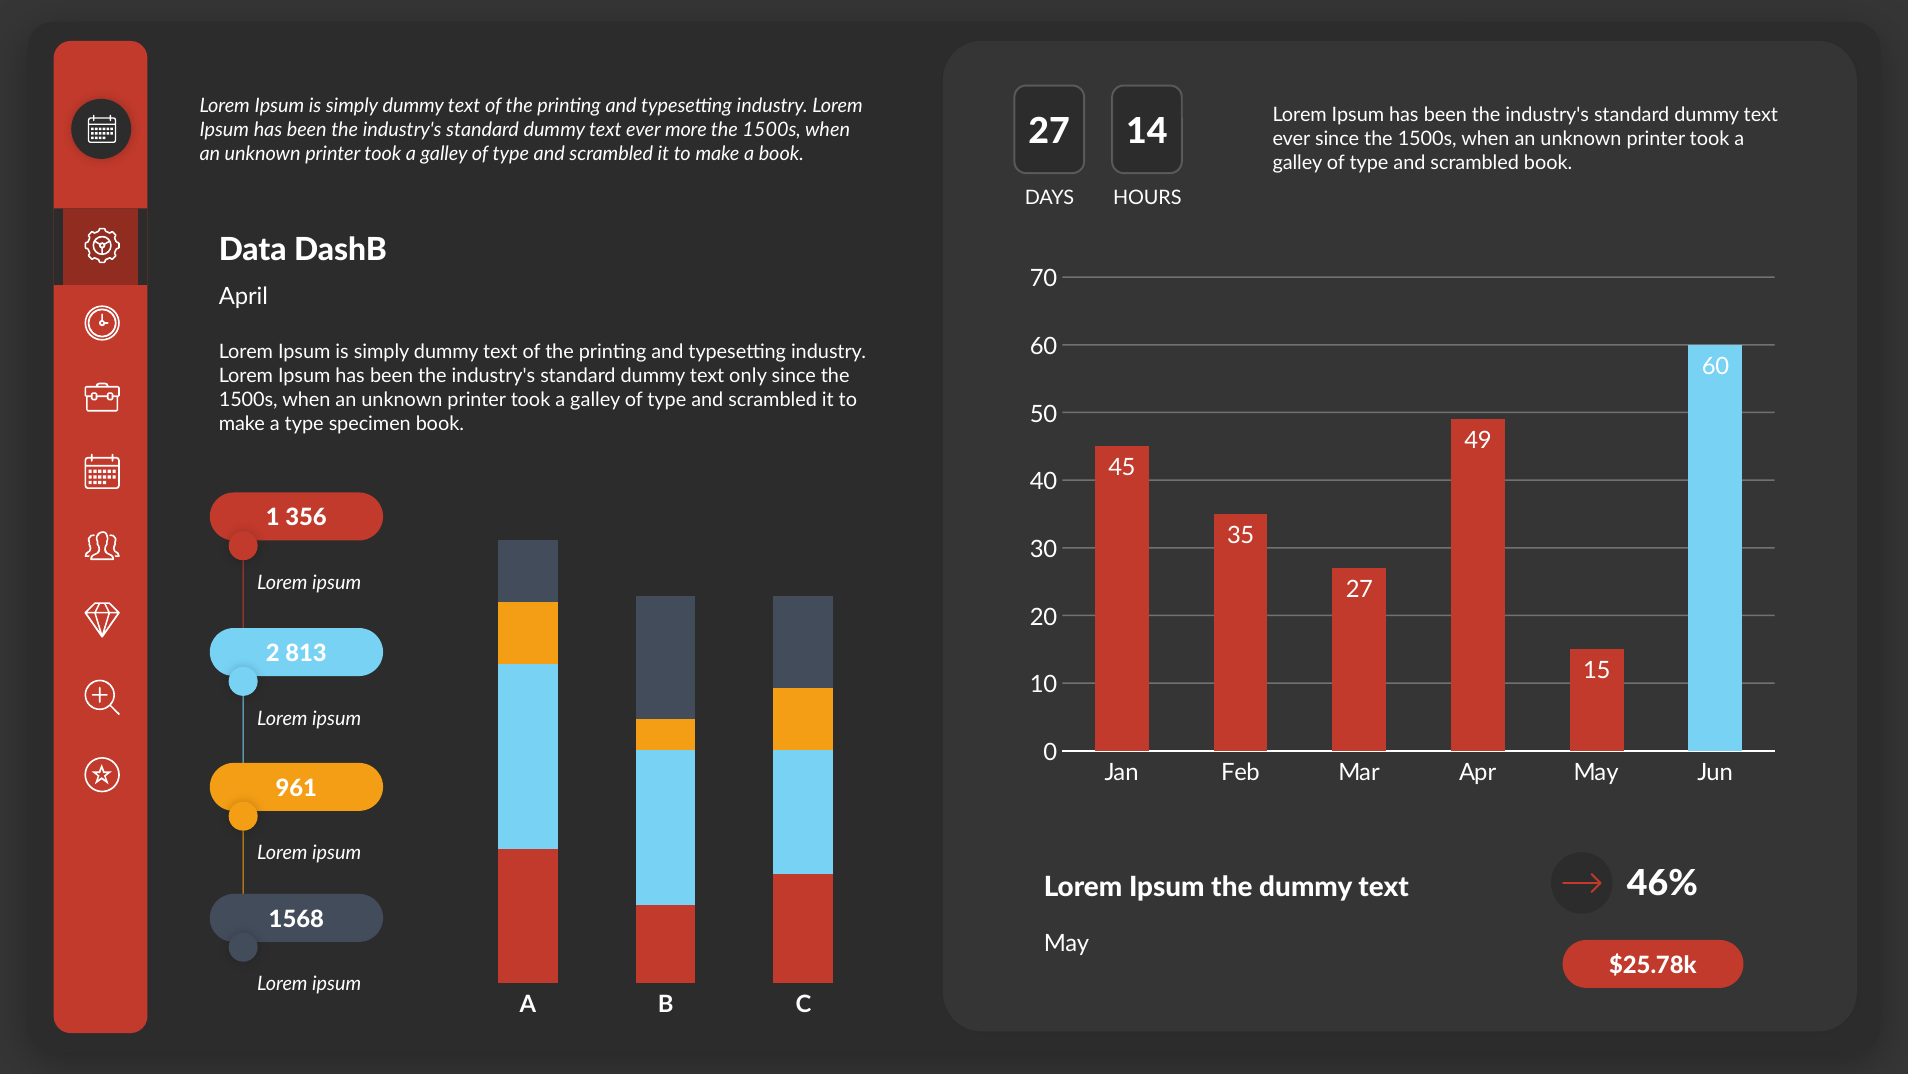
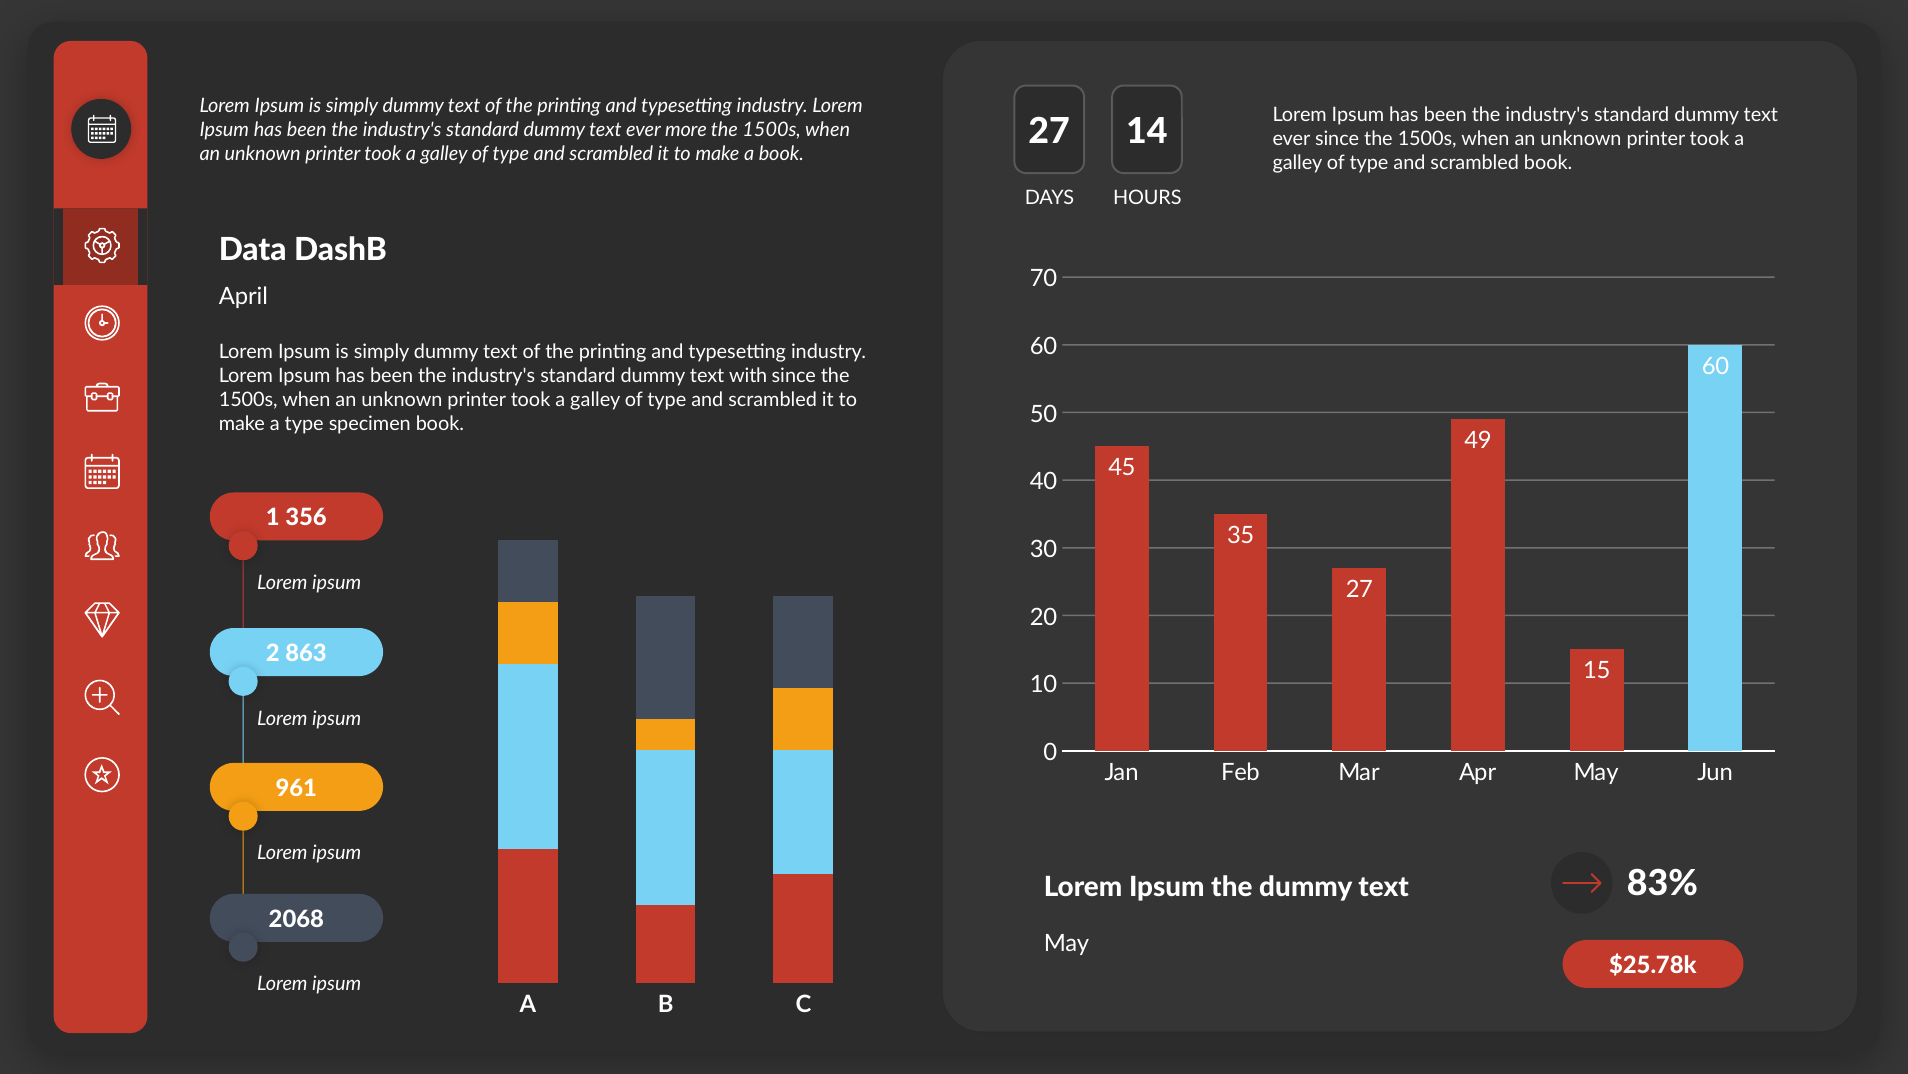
only: only -> with
813: 813 -> 863
46%: 46% -> 83%
1568: 1568 -> 2068
